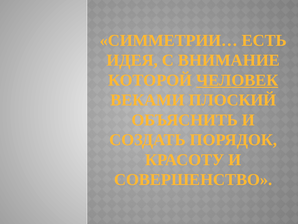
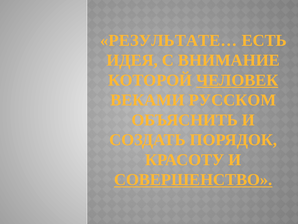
СИММЕТРИИ…: СИММЕТРИИ… -> РЕЗУЛЬТАТЕ…
ПЛОСКИЙ: ПЛОСКИЙ -> РУССКОМ
СОВЕРШЕНСТВО underline: none -> present
